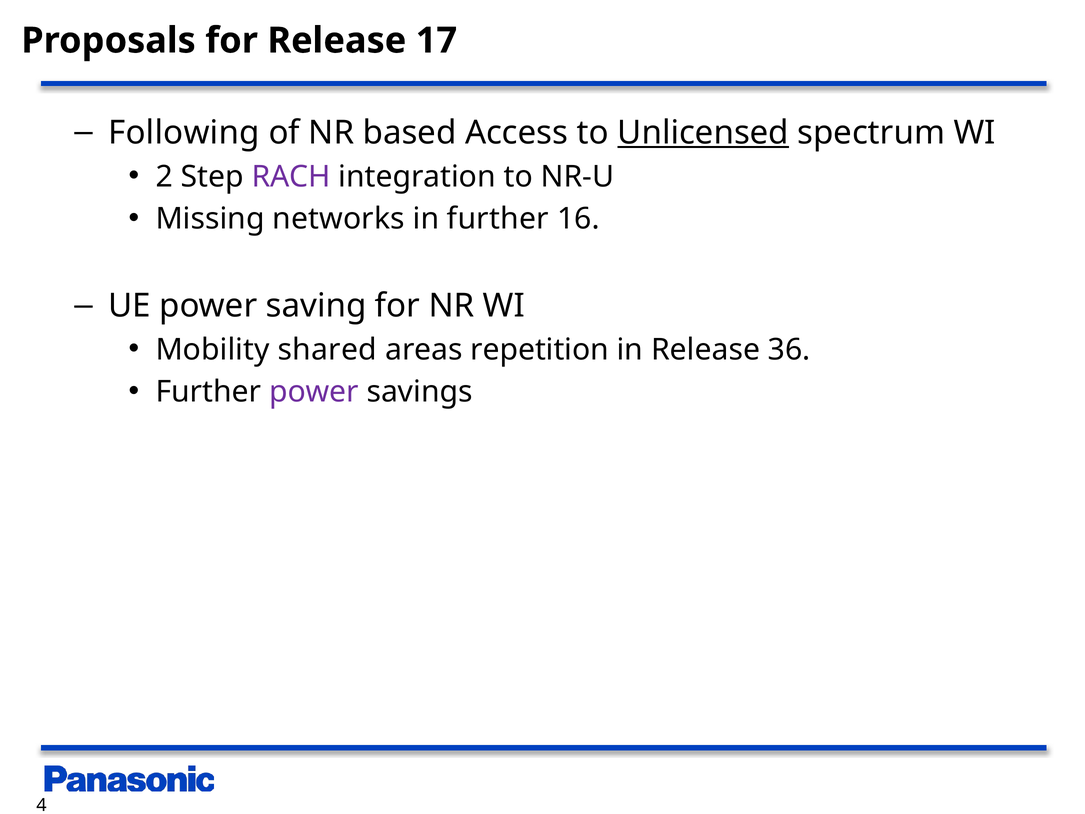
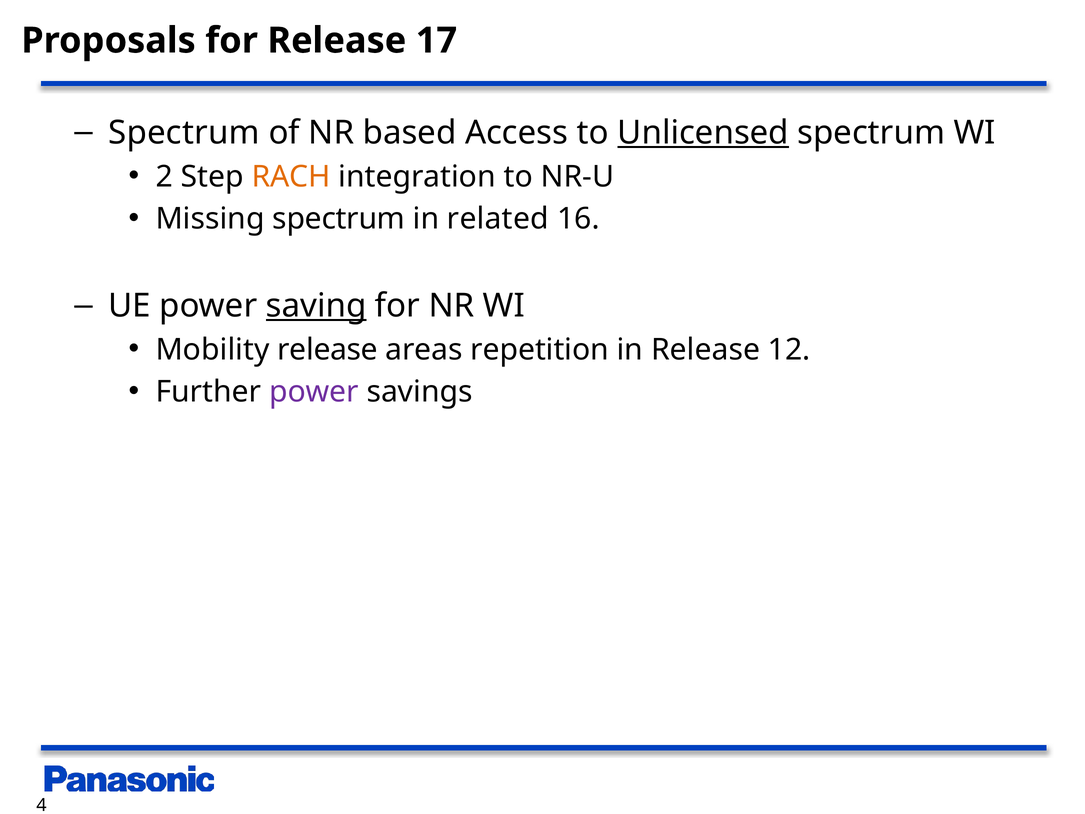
Following at (184, 133): Following -> Spectrum
RACH colour: purple -> orange
Missing networks: networks -> spectrum
in further: further -> related
saving underline: none -> present
Mobility shared: shared -> release
36: 36 -> 12
